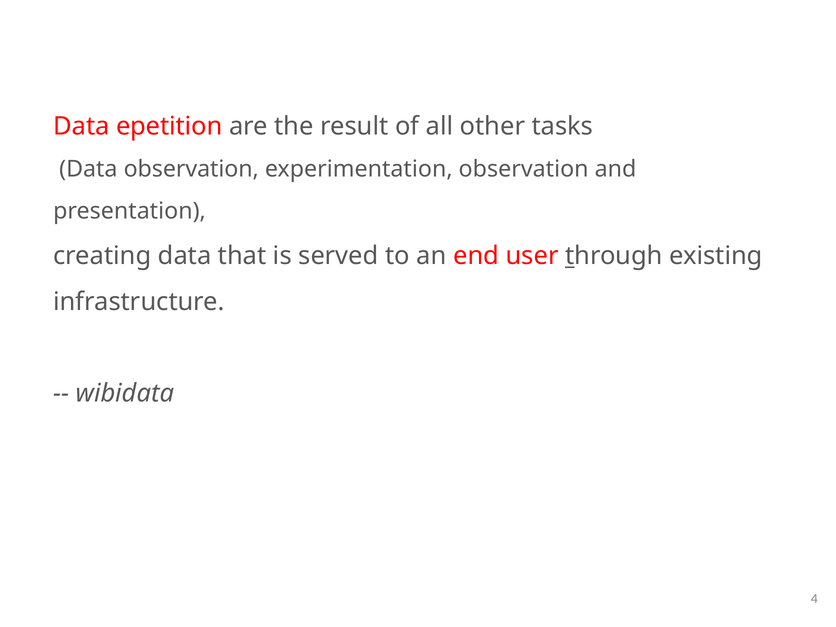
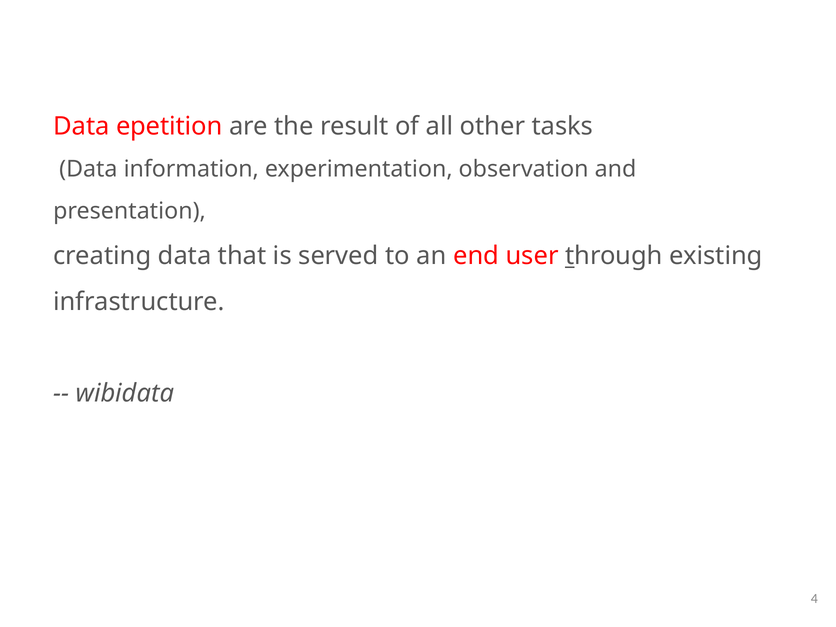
Data observation: observation -> information
